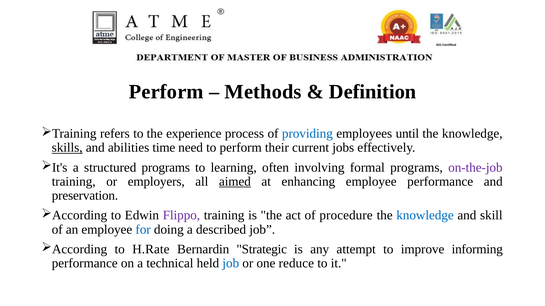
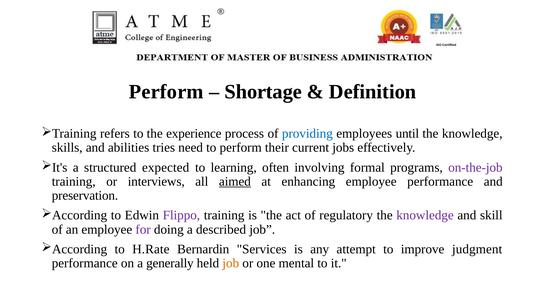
Methods: Methods -> Shortage
skills underline: present -> none
time: time -> tries
structured programs: programs -> expected
employers: employers -> interviews
procedure: procedure -> regulatory
knowledge at (425, 216) colour: blue -> purple
for colour: blue -> purple
Strategic: Strategic -> Services
informing: informing -> judgment
technical: technical -> generally
job at (231, 264) colour: blue -> orange
reduce: reduce -> mental
